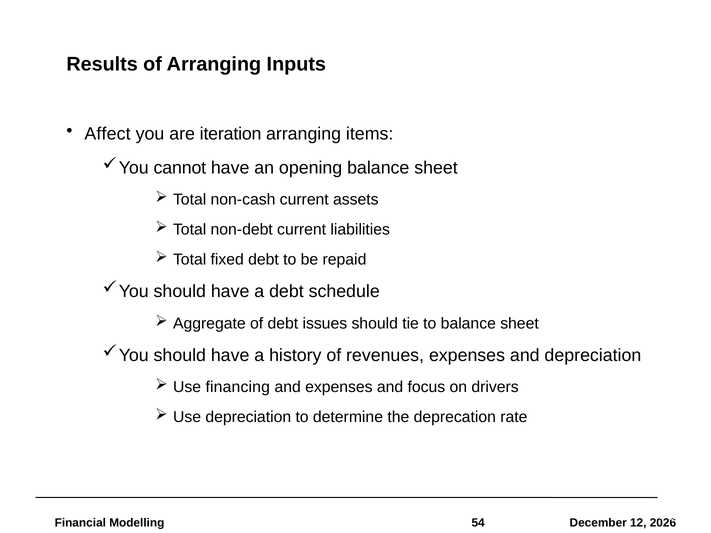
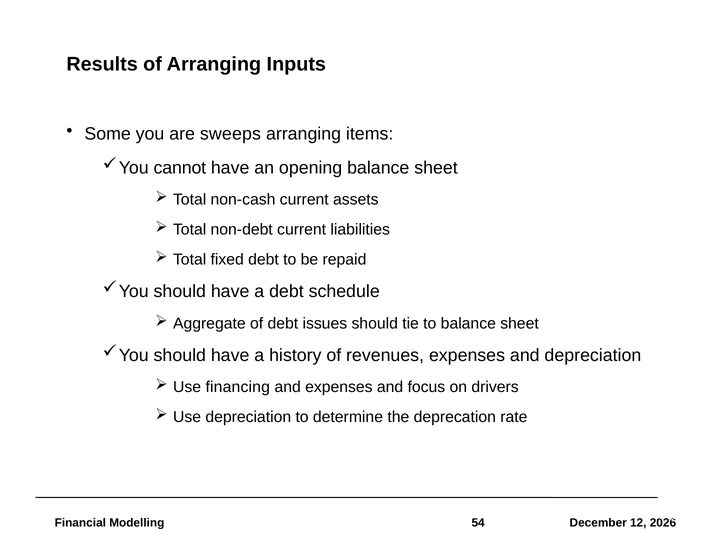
Affect: Affect -> Some
iteration: iteration -> sweeps
